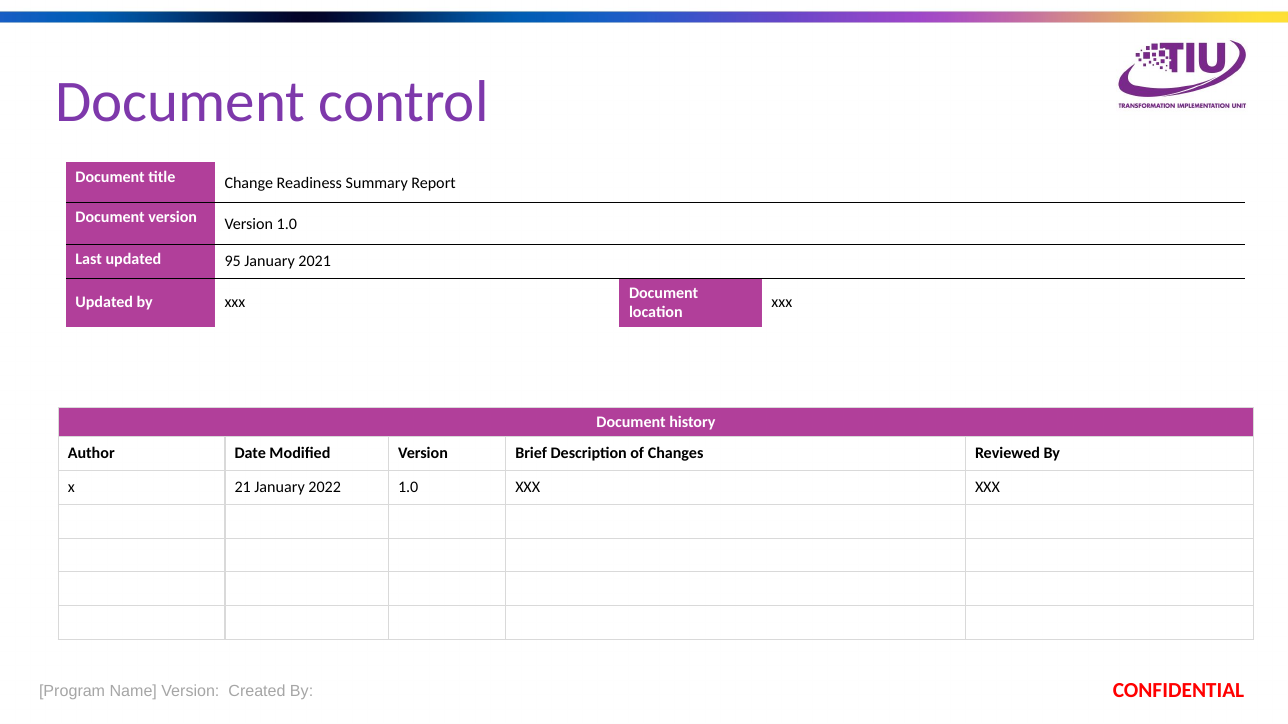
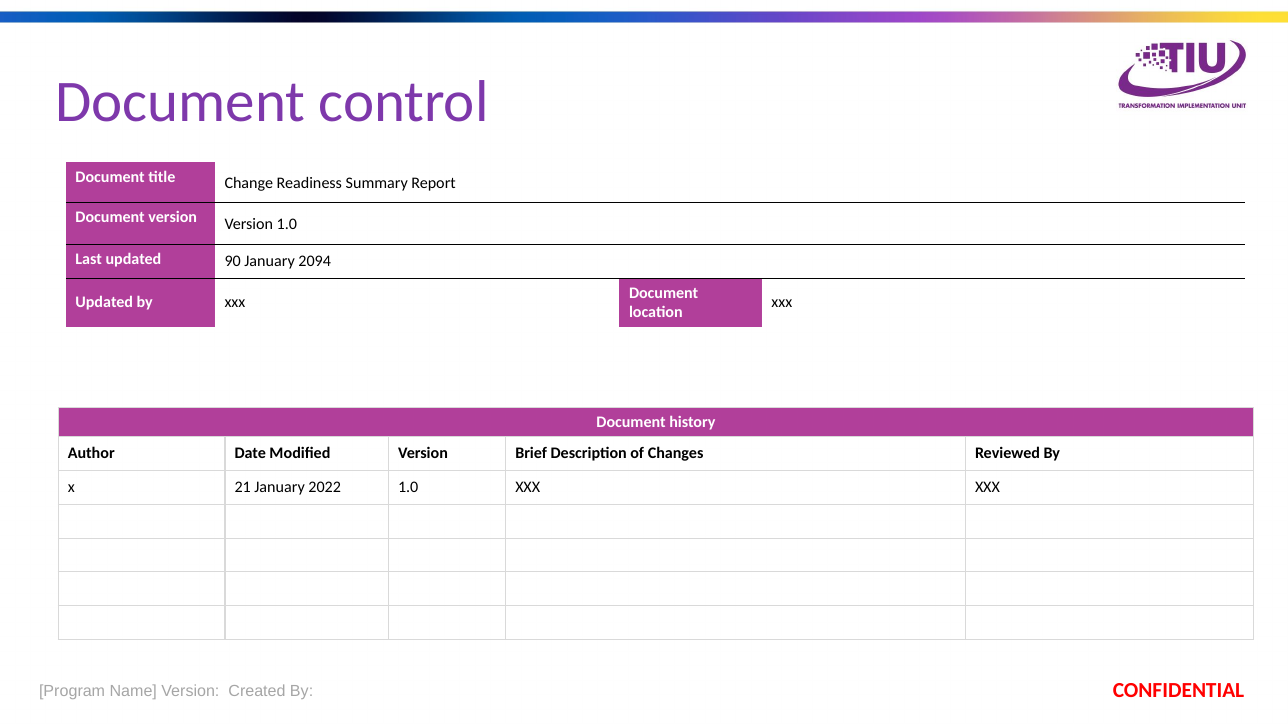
95: 95 -> 90
2021: 2021 -> 2094
